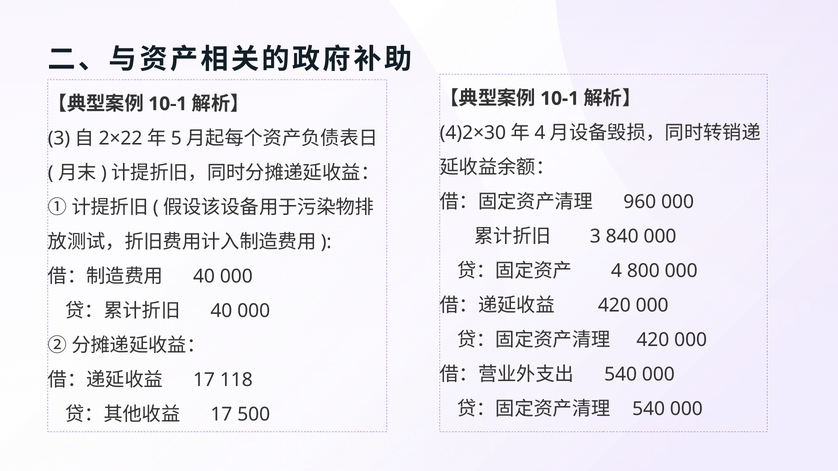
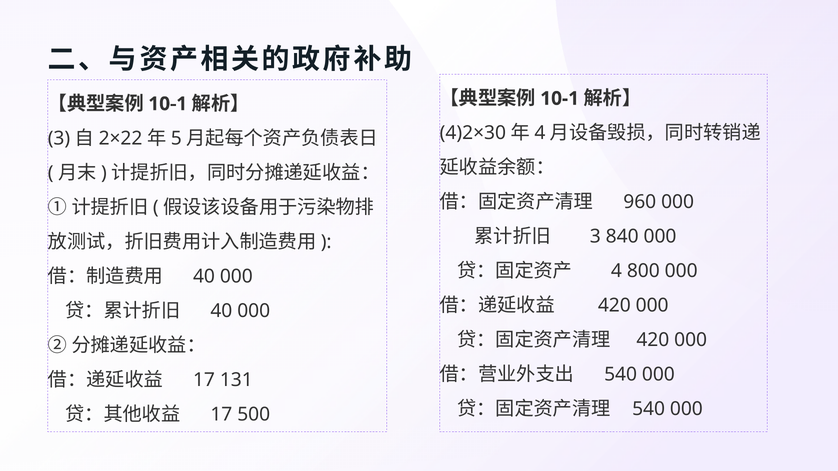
118: 118 -> 131
